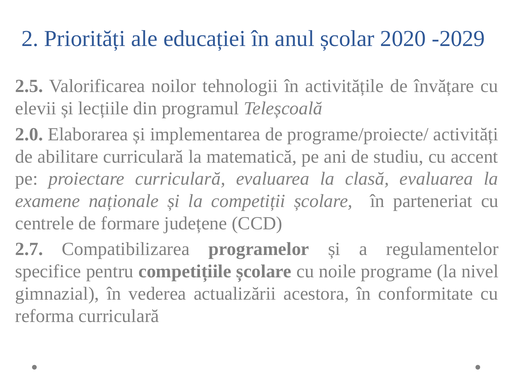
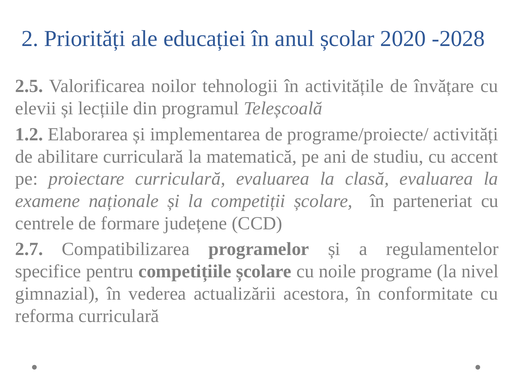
-2029: -2029 -> -2028
2.0: 2.0 -> 1.2
